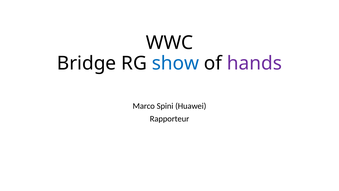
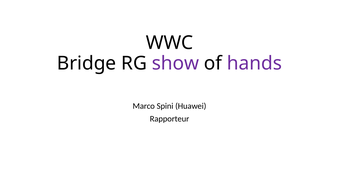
show colour: blue -> purple
